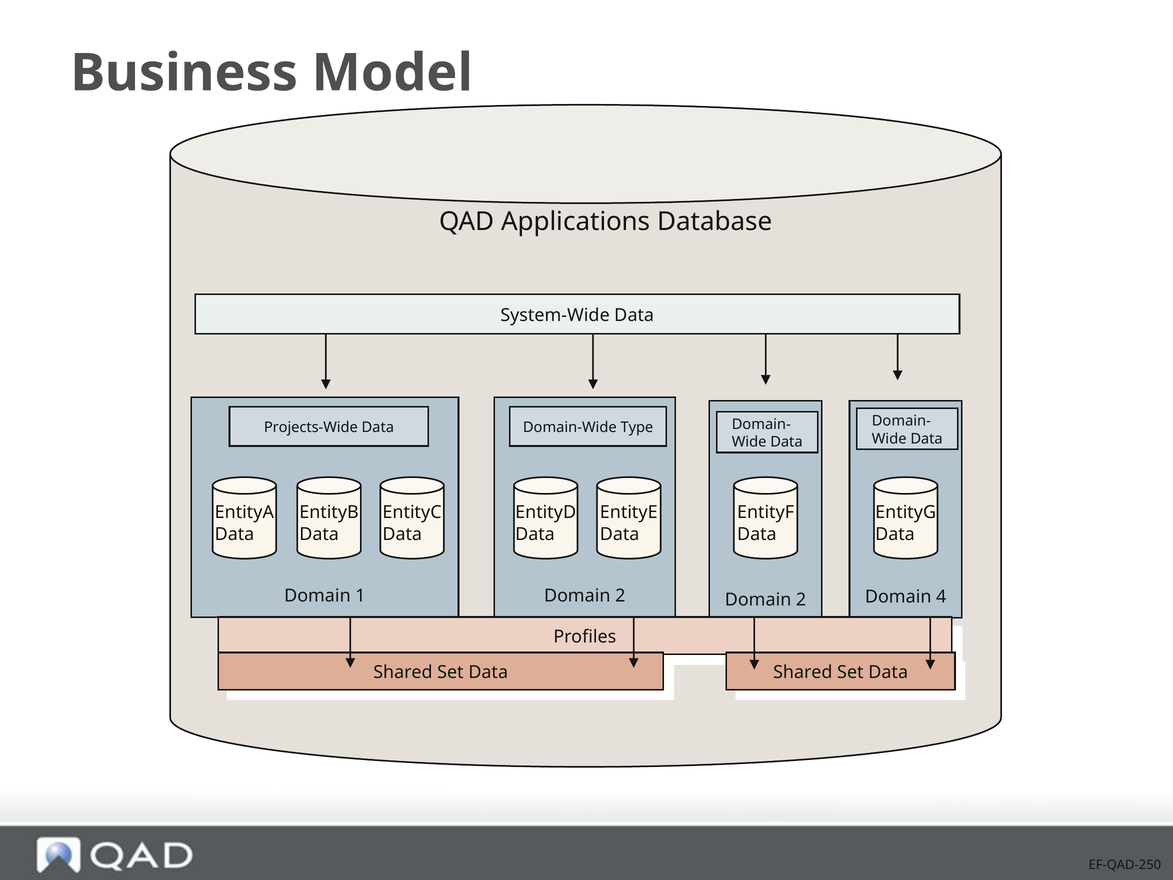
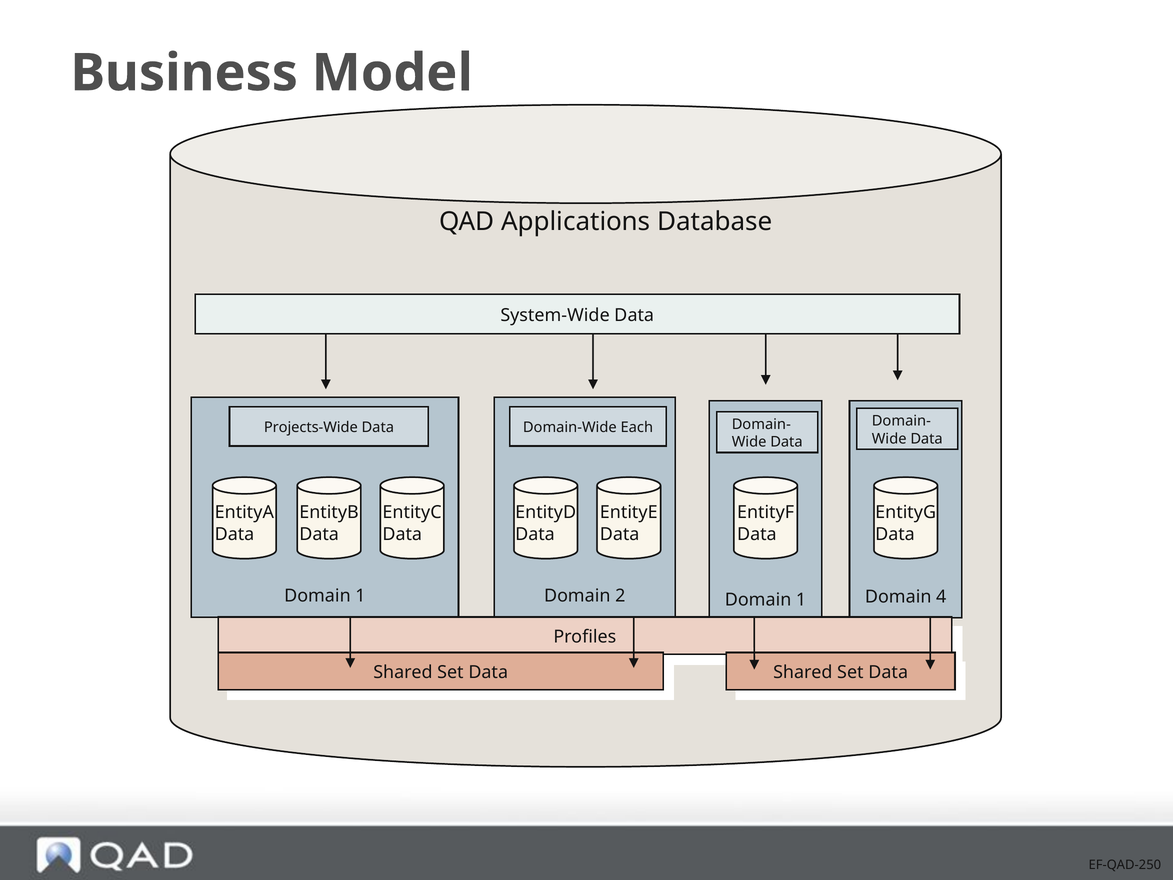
Type: Type -> Each
2 Domain 2: 2 -> 1
